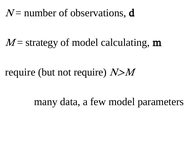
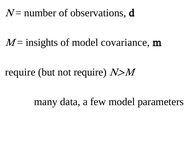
strategy: strategy -> insights
calculating: calculating -> covariance
